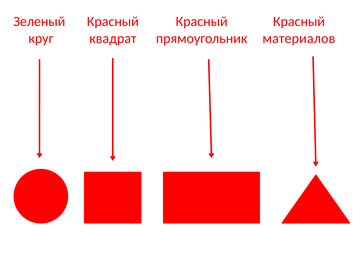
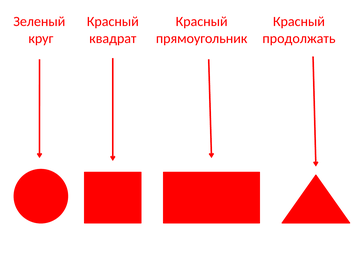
материалов: материалов -> продолжать
